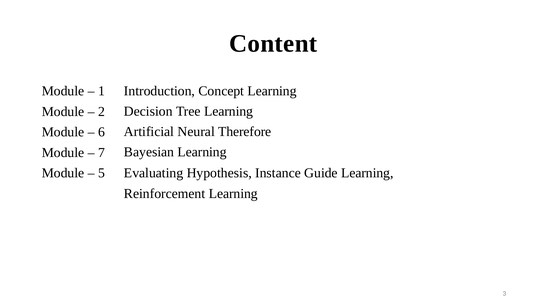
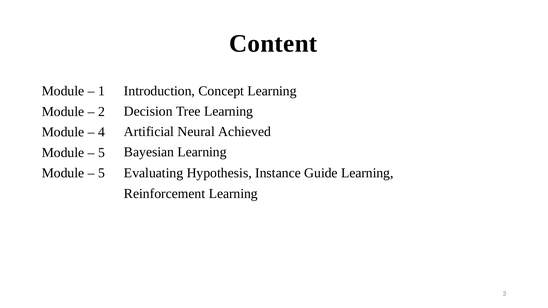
Therefore: Therefore -> Achieved
6: 6 -> 4
7 at (101, 153): 7 -> 5
